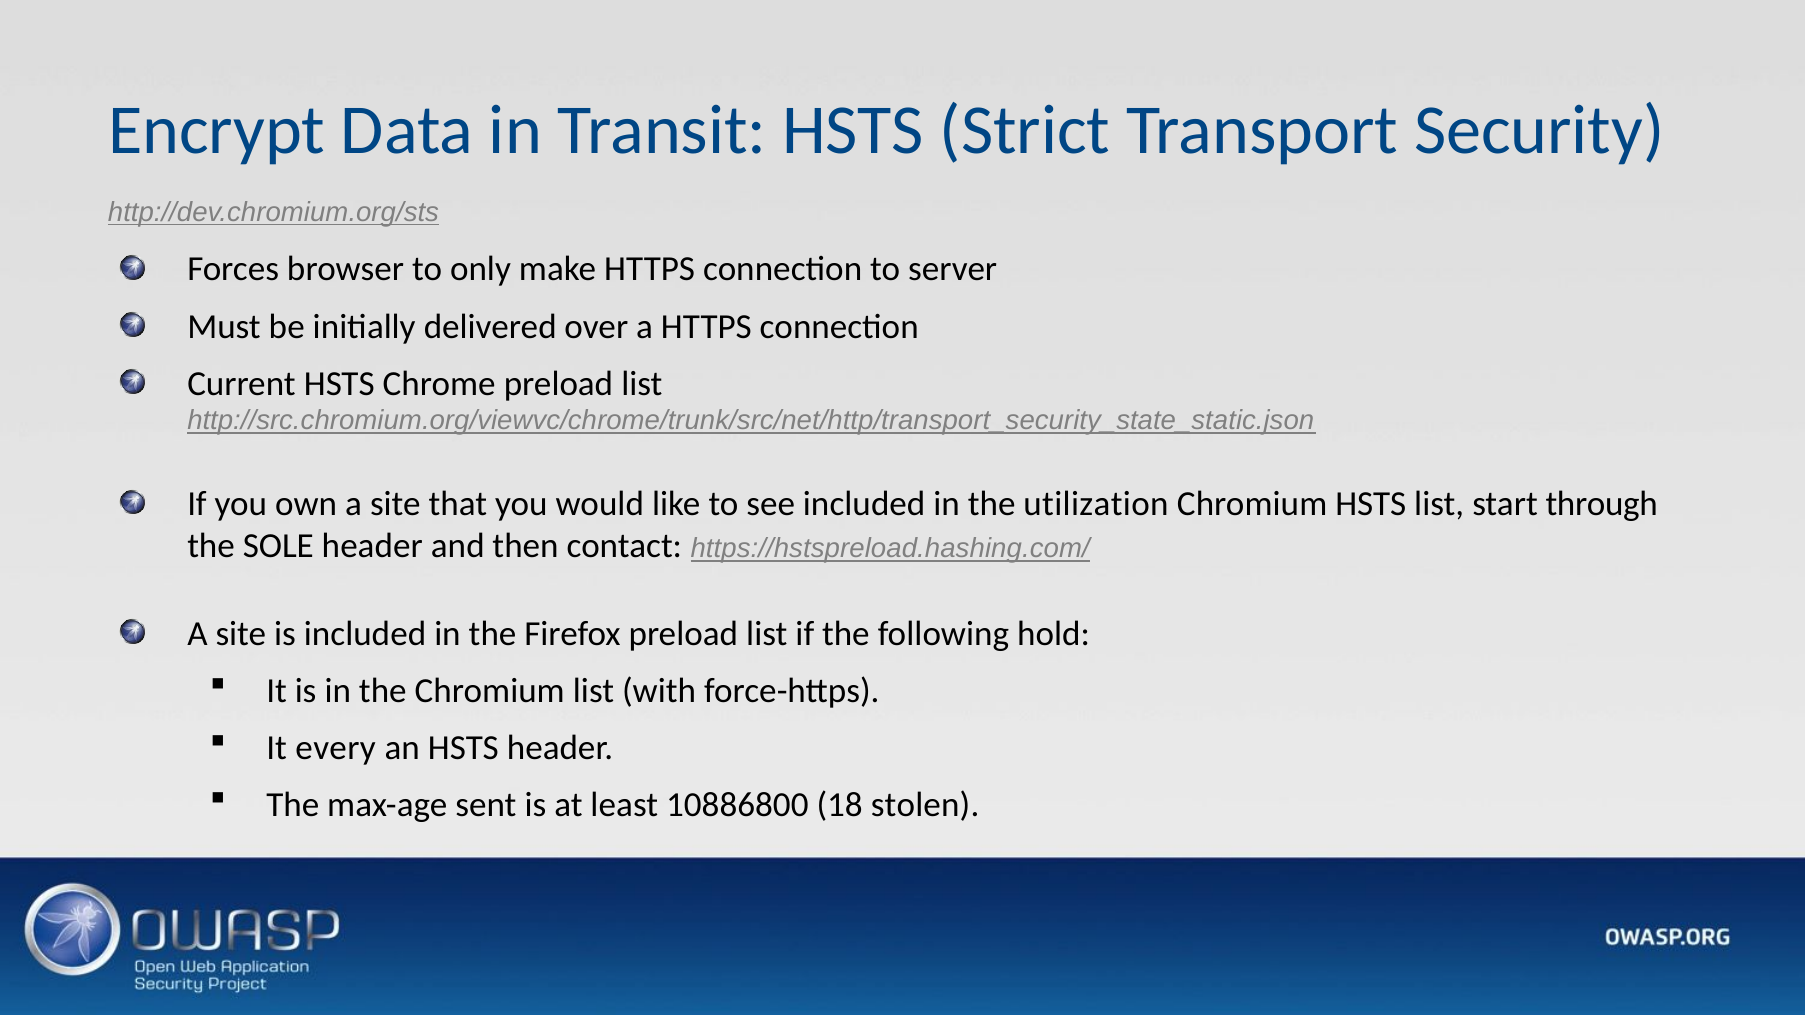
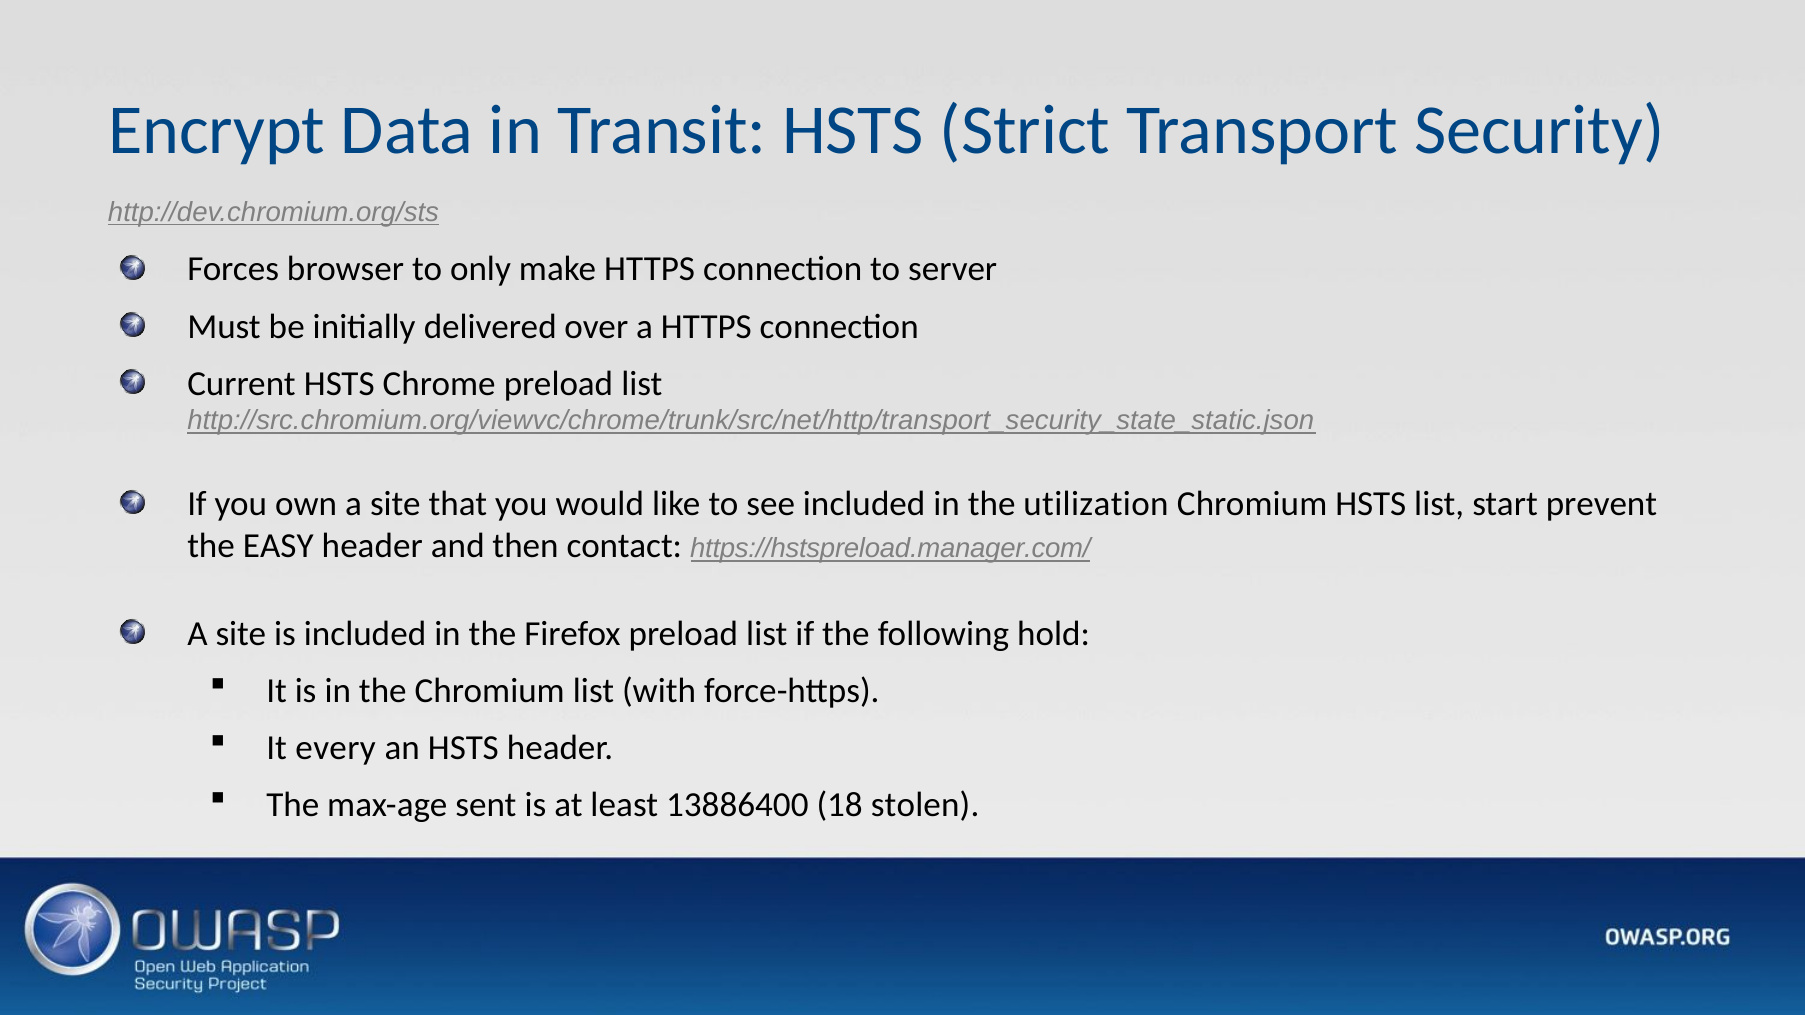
through: through -> prevent
SOLE: SOLE -> EASY
https://hstspreload.hashing.com/: https://hstspreload.hashing.com/ -> https://hstspreload.manager.com/
10886800: 10886800 -> 13886400
